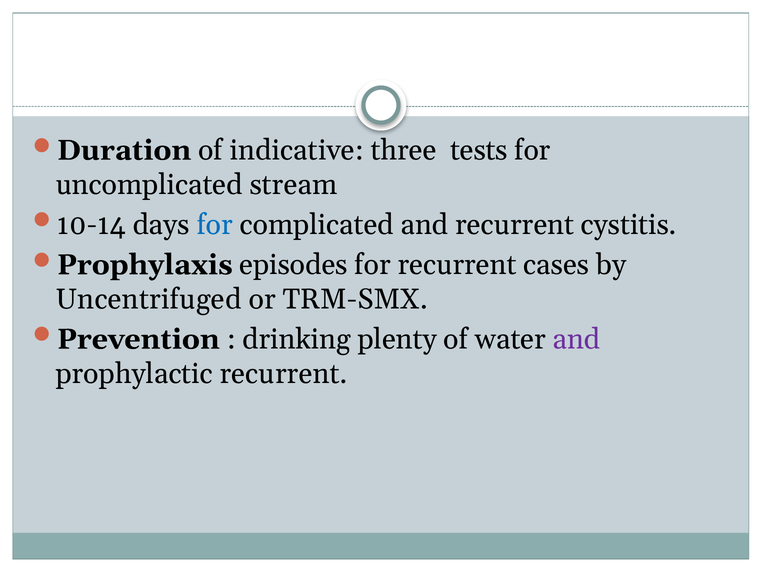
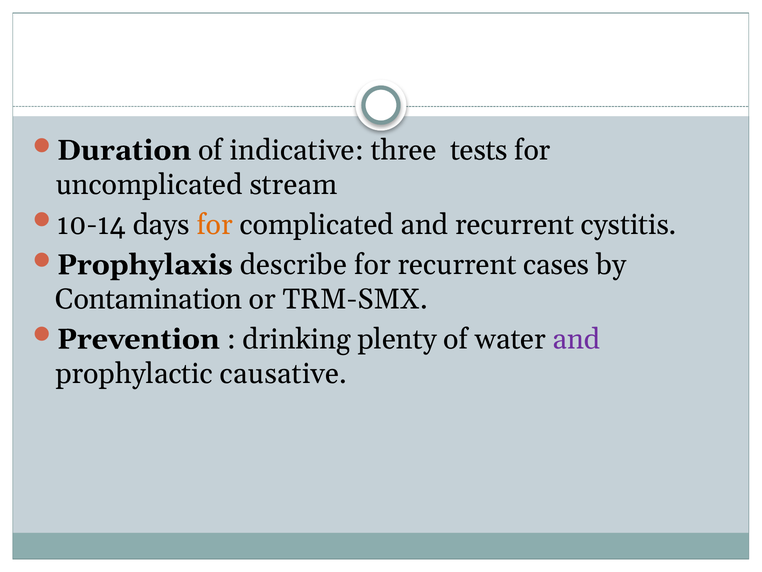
for at (215, 225) colour: blue -> orange
episodes: episodes -> describe
Uncentrifuged: Uncentrifuged -> Contamination
prophylactic recurrent: recurrent -> causative
